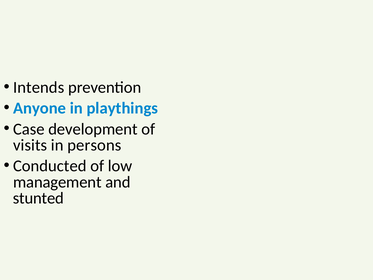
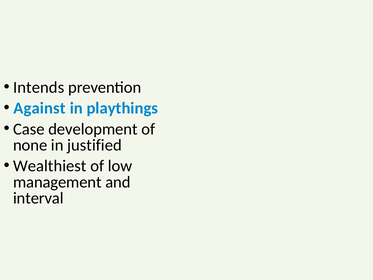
Anyone: Anyone -> Against
visits: visits -> none
persons: persons -> justified
Conducted: Conducted -> Wealthiest
stunted: stunted -> interval
